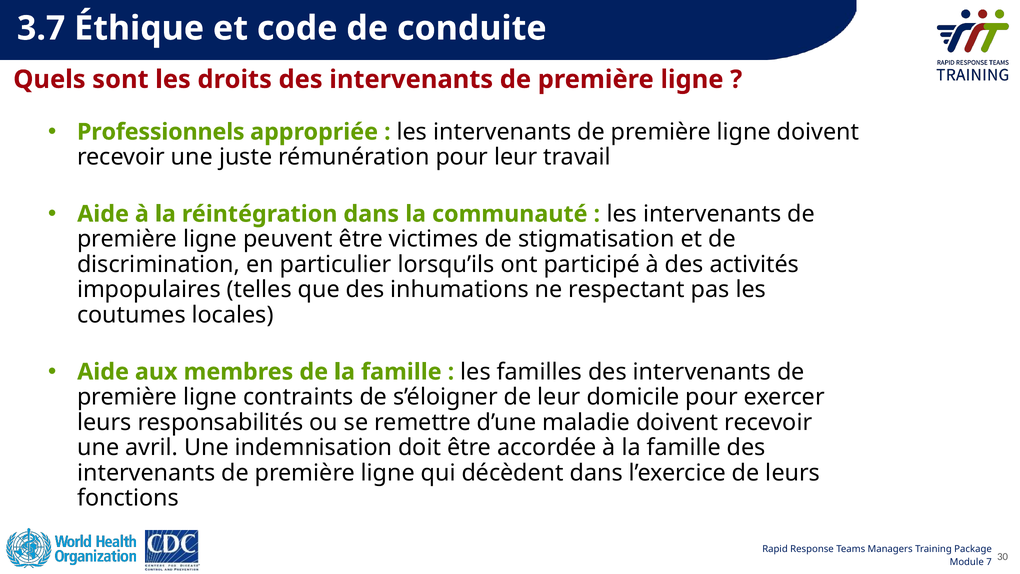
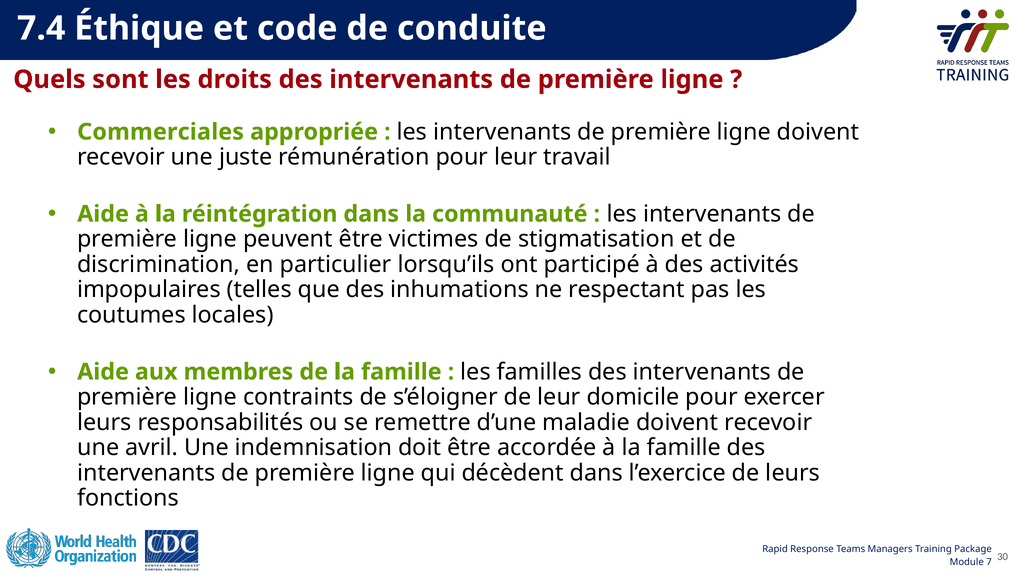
3.7: 3.7 -> 7.4
Professionnels: Professionnels -> Commerciales
